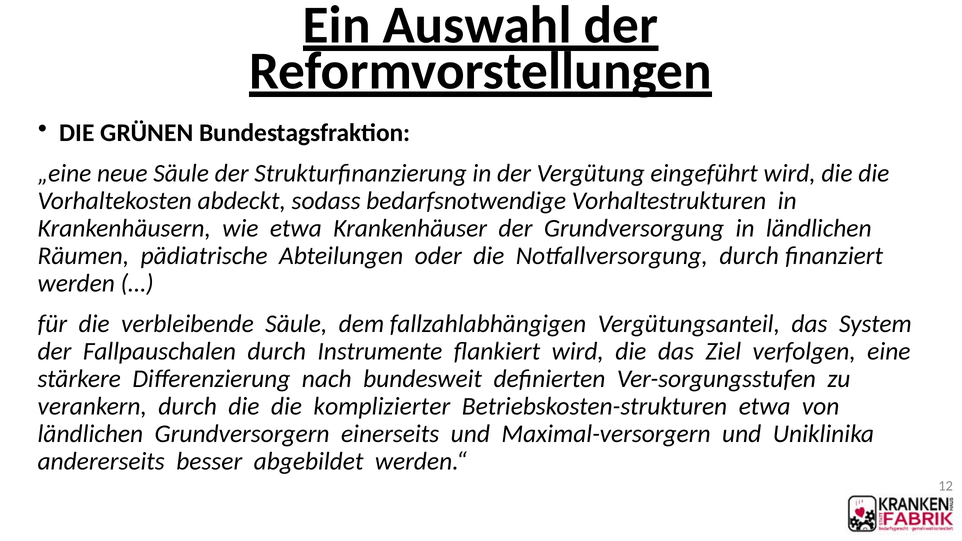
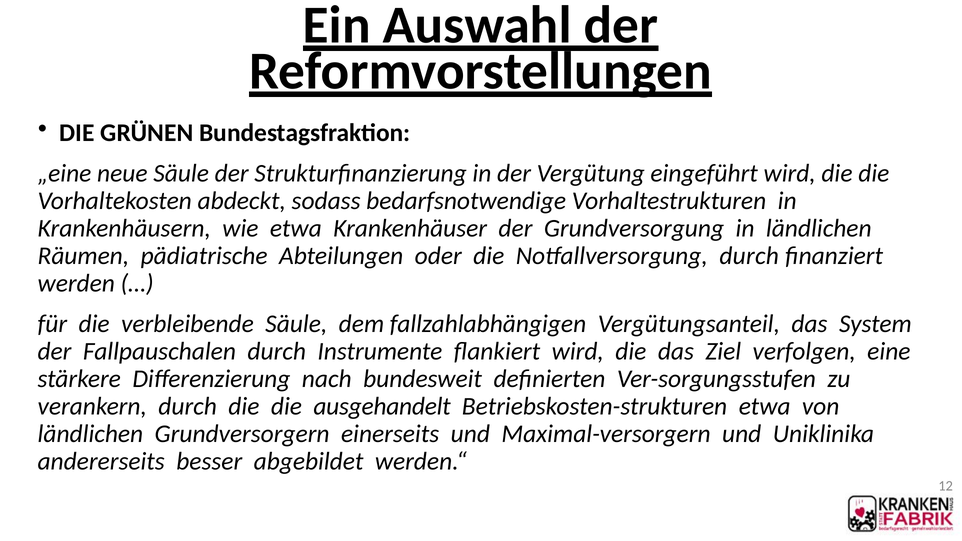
komplizierter: komplizierter -> ausgehandelt
